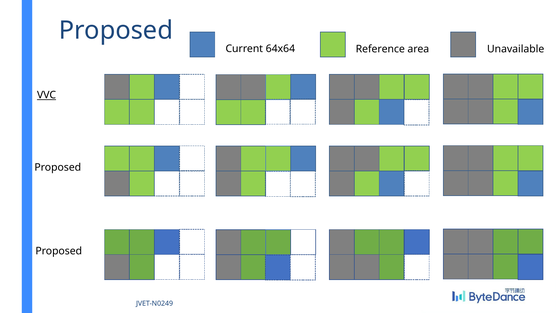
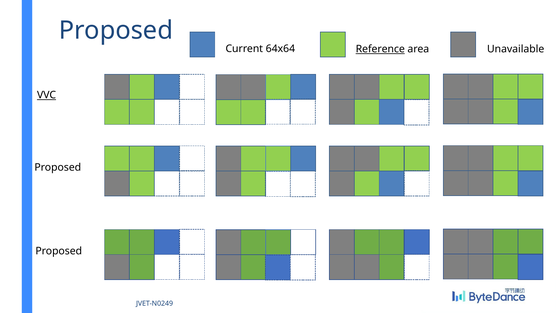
Reference underline: none -> present
